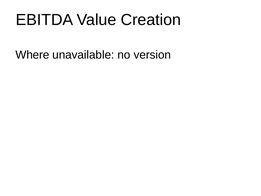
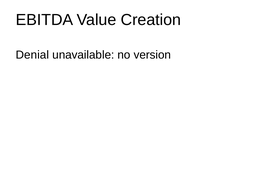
Where: Where -> Denial
